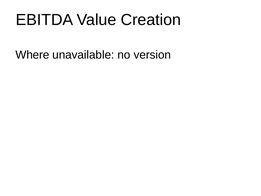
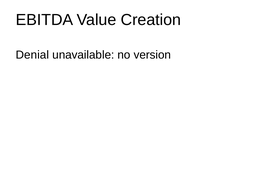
Where: Where -> Denial
